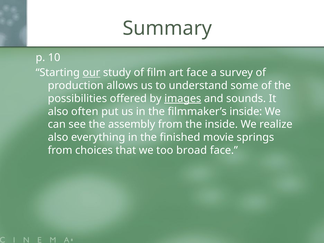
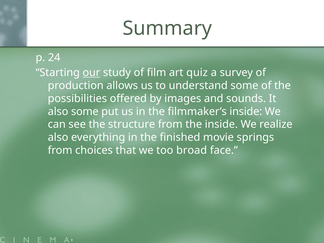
10: 10 -> 24
art face: face -> quiz
images underline: present -> none
also often: often -> some
assembly: assembly -> structure
